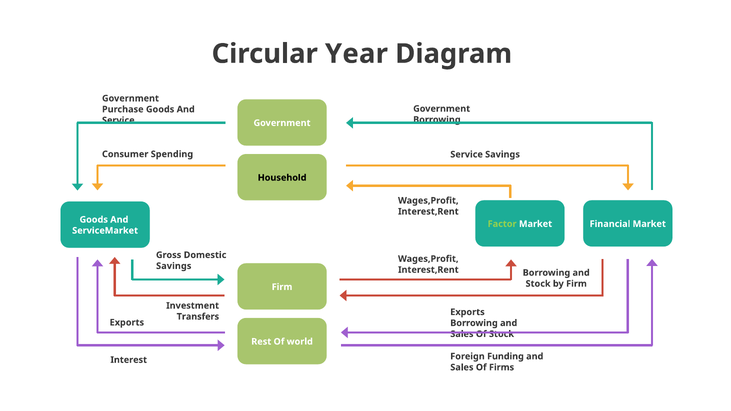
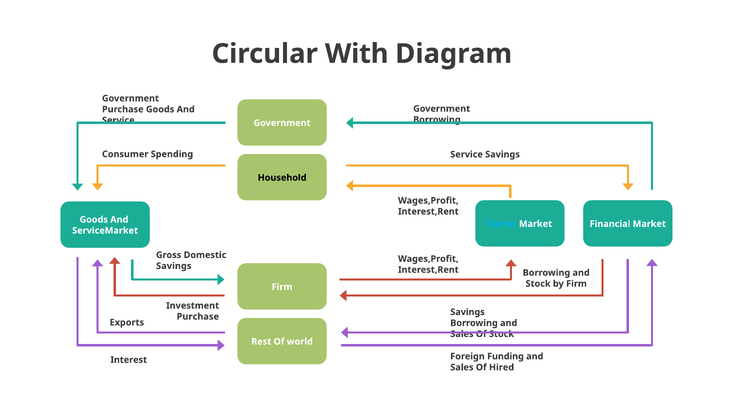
Year: Year -> With
Factor colour: light green -> light blue
Exports at (468, 312): Exports -> Savings
Transfers at (198, 317): Transfers -> Purchase
Firms: Firms -> Hired
